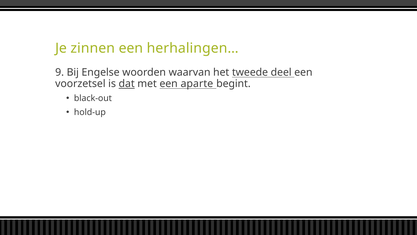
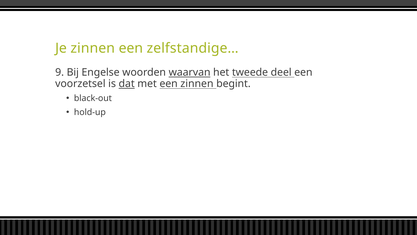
herhalingen…: herhalingen… -> zelfstandige…
waarvan underline: none -> present
een aparte: aparte -> zinnen
